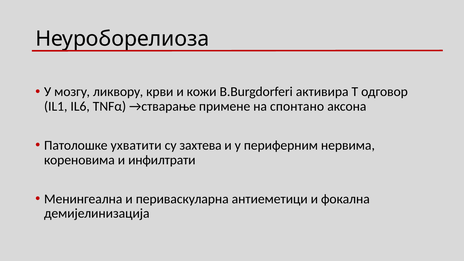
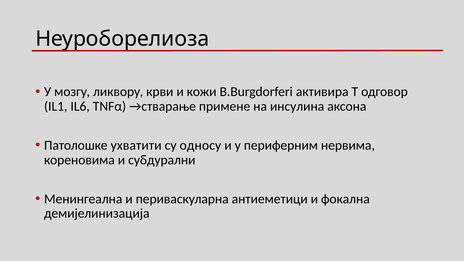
спонтано: спонтано -> инсулина
захтева: захтева -> односу
инфилтрати: инфилтрати -> субдурални
